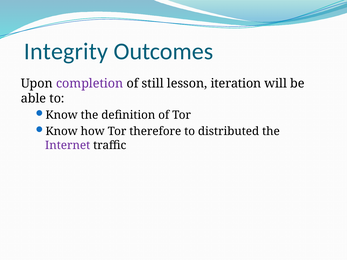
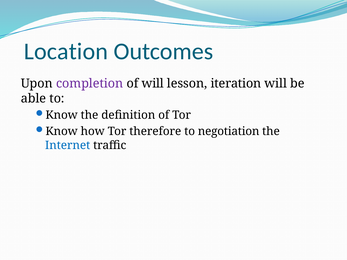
Integrity: Integrity -> Location
of still: still -> will
distributed: distributed -> negotiation
Internet colour: purple -> blue
